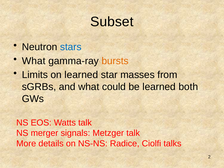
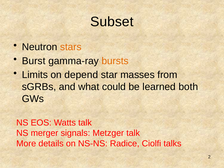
stars colour: blue -> orange
What at (34, 61): What -> Burst
on learned: learned -> depend
